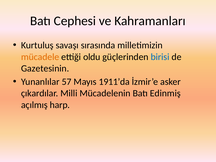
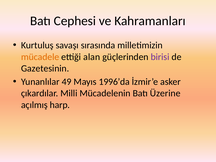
oldu: oldu -> alan
birisi colour: blue -> purple
57: 57 -> 49
1911’da: 1911’da -> 1996’da
Edinmiş: Edinmiş -> Üzerine
